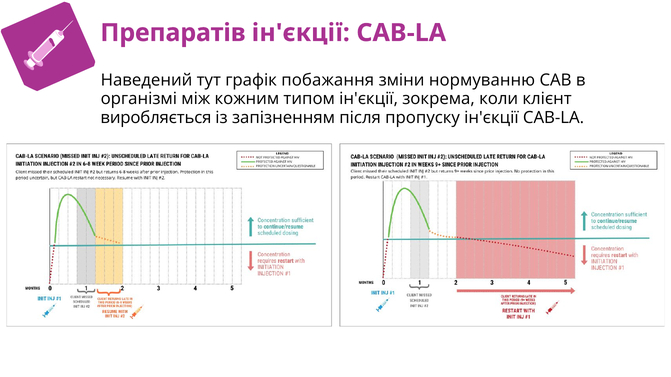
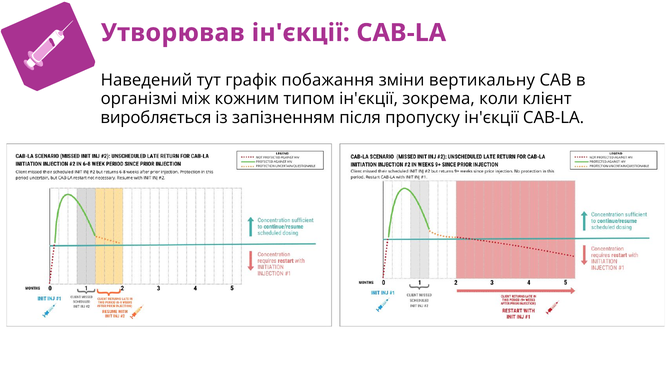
Препаратів: Препаратів -> Утворював
нормуванню: нормуванню -> вертикальну
